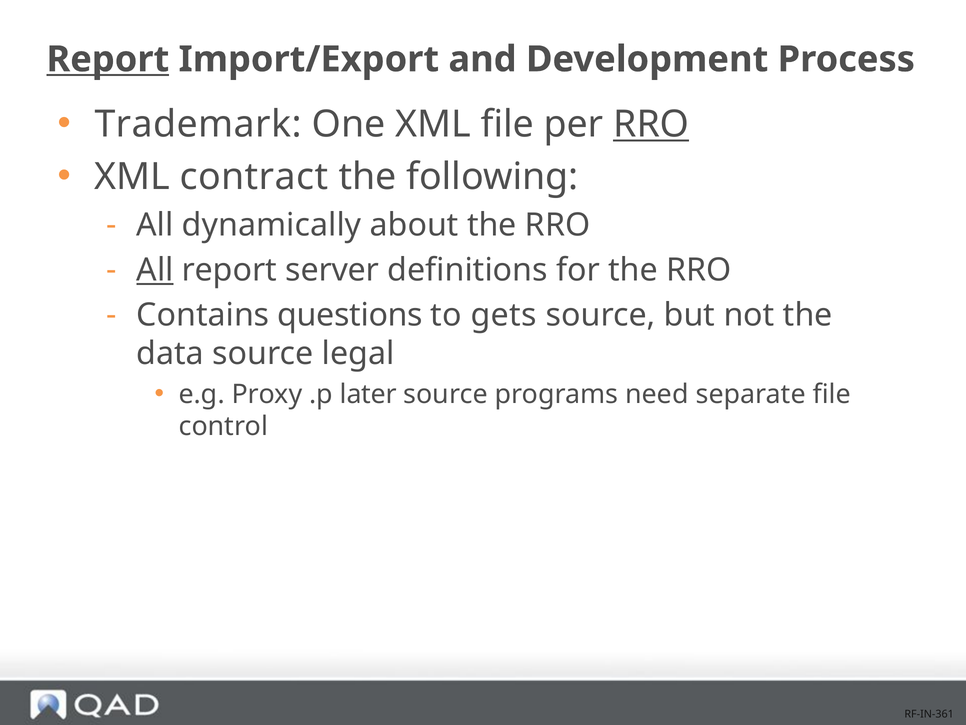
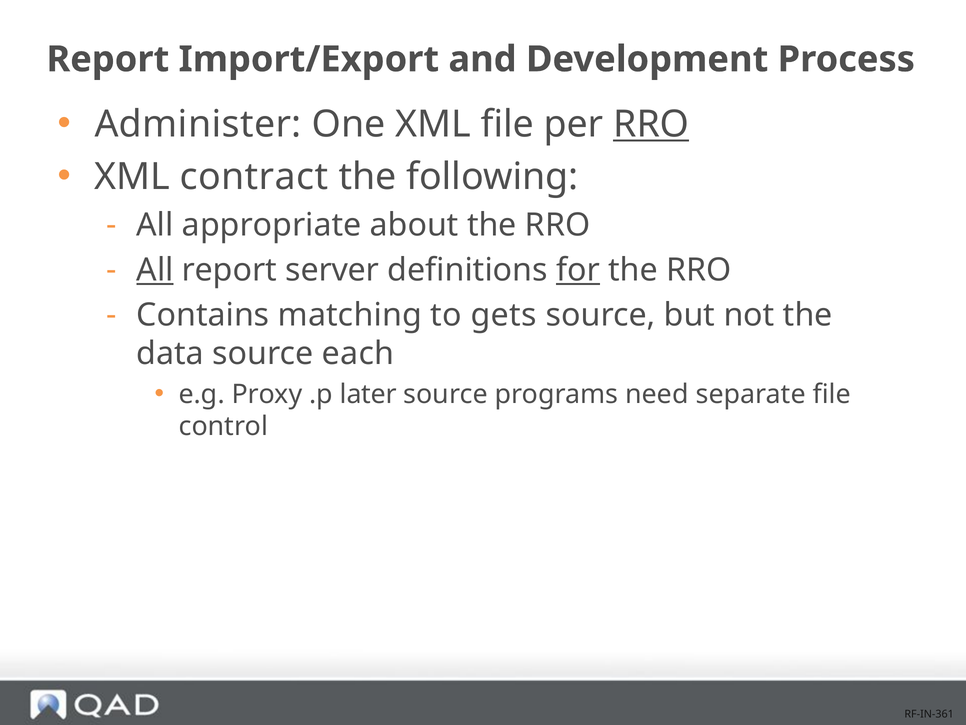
Report at (108, 59) underline: present -> none
Trademark: Trademark -> Administer
dynamically: dynamically -> appropriate
for underline: none -> present
questions: questions -> matching
legal: legal -> each
